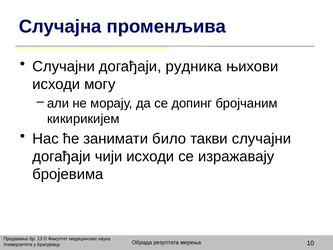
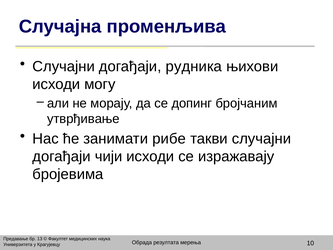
кикирикијем: кикирикијем -> утврђивање
било: било -> рибе
